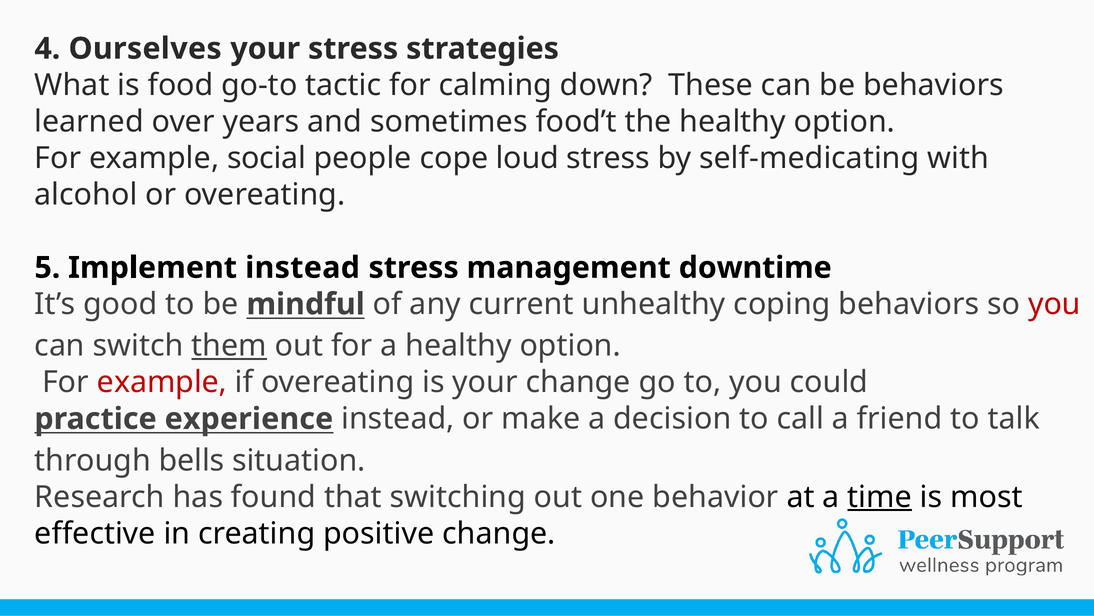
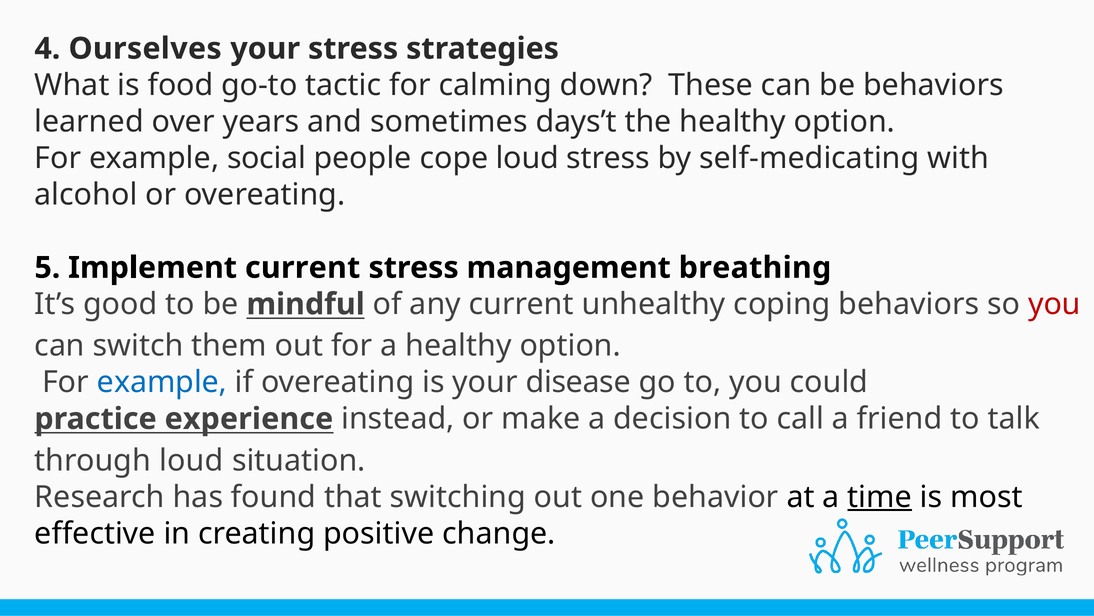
food’t: food’t -> days’t
Implement instead: instead -> current
downtime: downtime -> breathing
them underline: present -> none
example at (162, 382) colour: red -> blue
your change: change -> disease
through bells: bells -> loud
